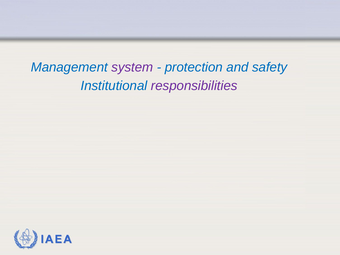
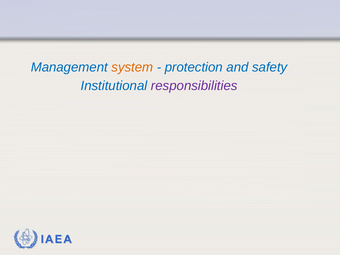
system colour: purple -> orange
